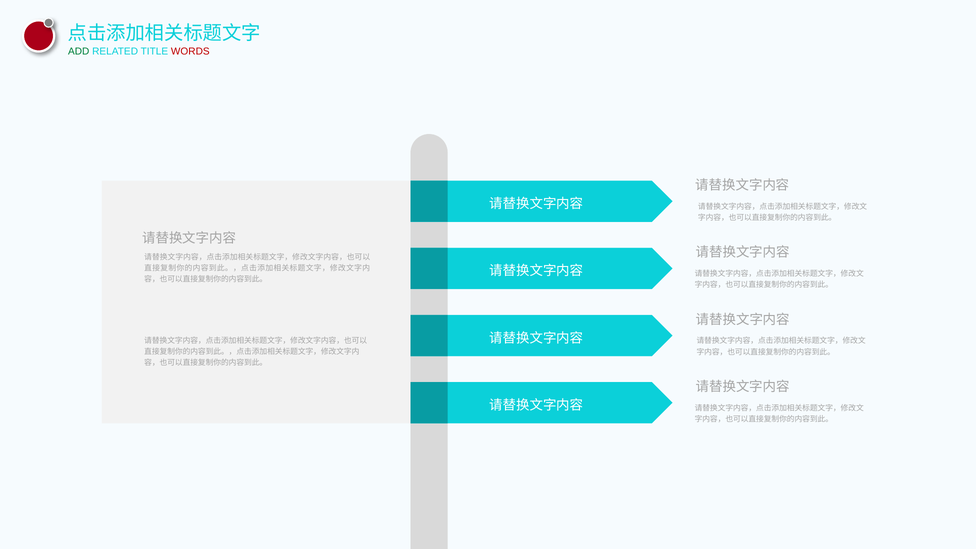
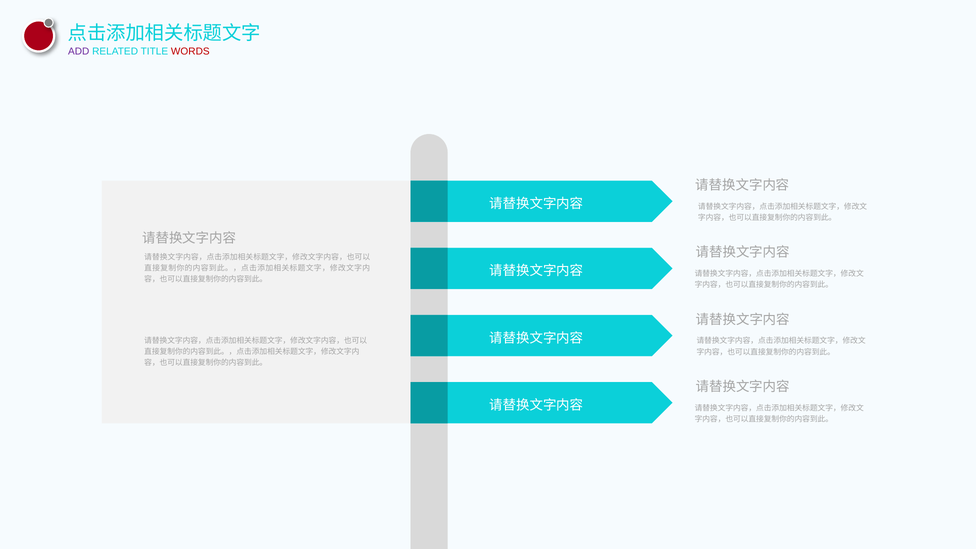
ADD colour: green -> purple
